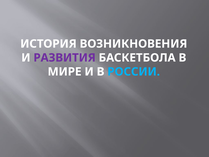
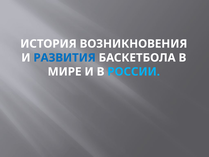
РАЗВИТИЯ colour: purple -> blue
